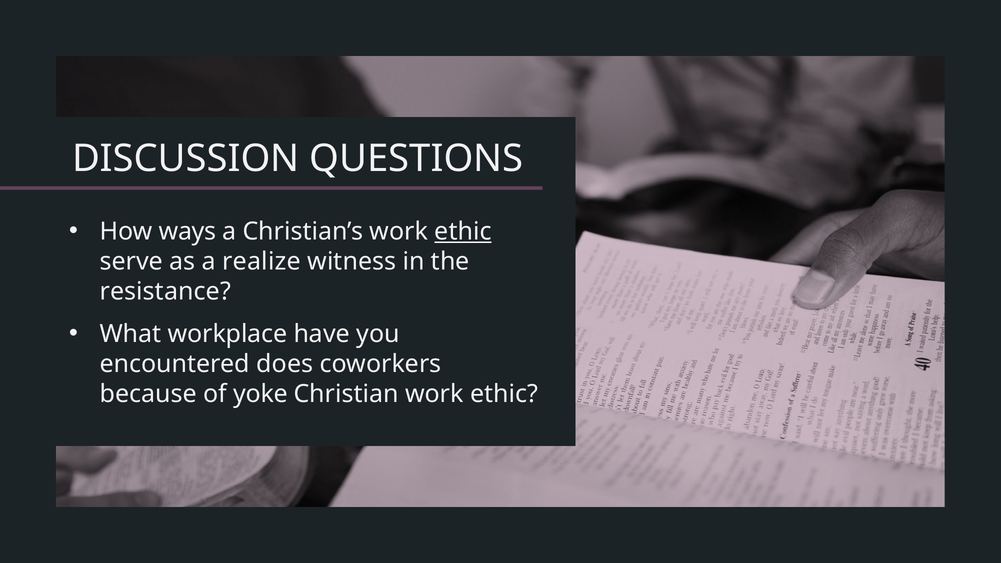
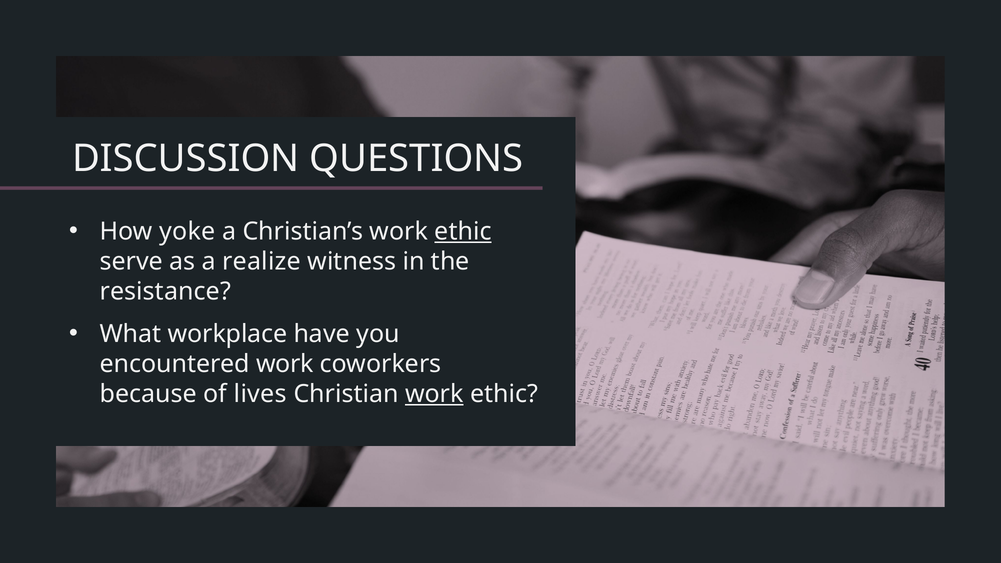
ways: ways -> yoke
encountered does: does -> work
yoke: yoke -> lives
work at (434, 394) underline: none -> present
